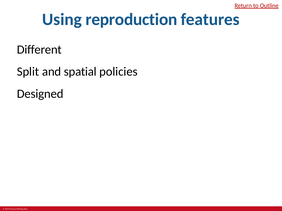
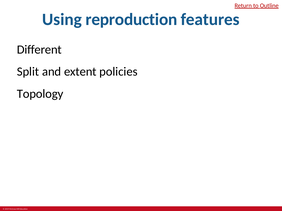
spatial: spatial -> extent
Designed: Designed -> Topology
